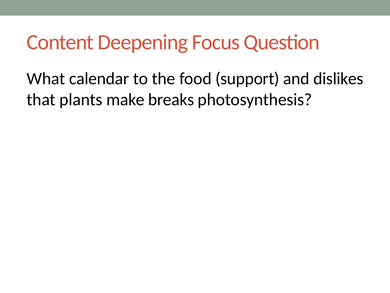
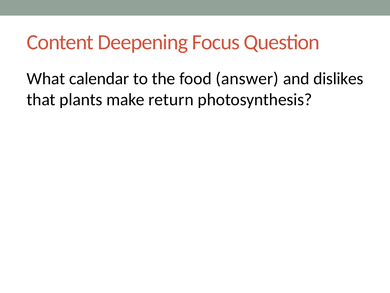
support: support -> answer
breaks: breaks -> return
